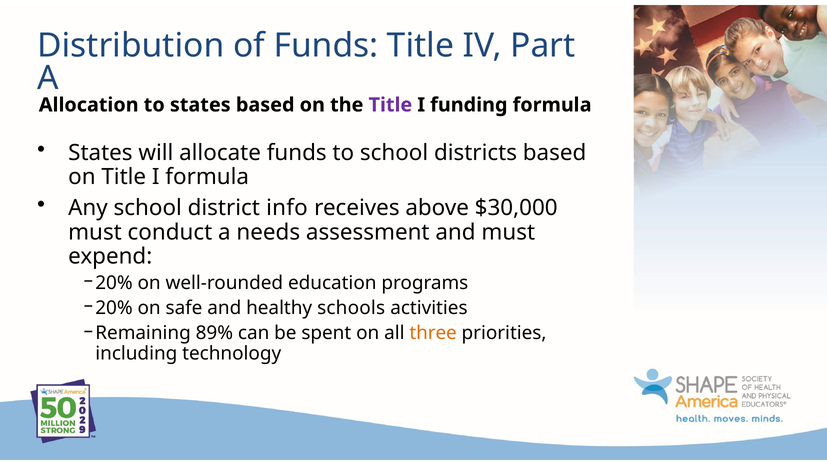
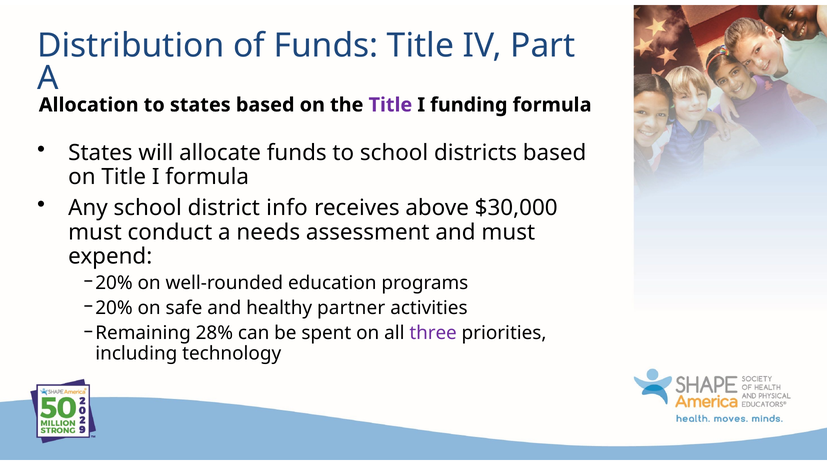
schools: schools -> partner
89%: 89% -> 28%
three colour: orange -> purple
